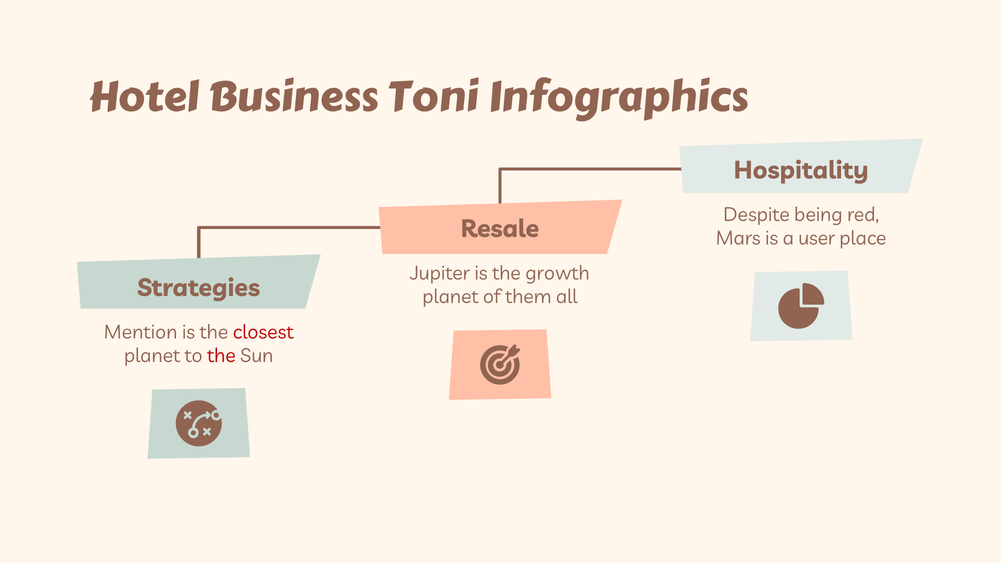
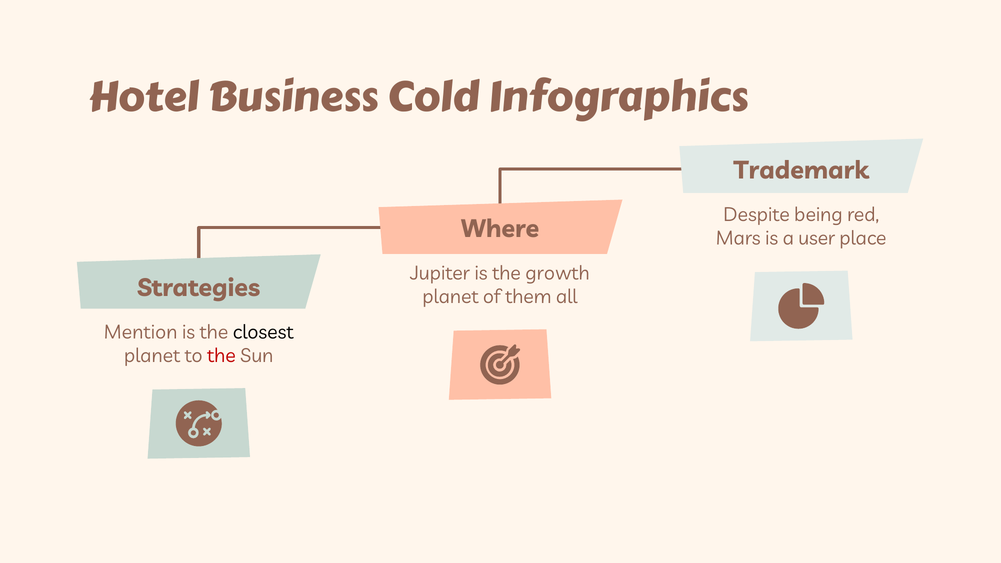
Toni: Toni -> Cold
Hospitality: Hospitality -> Trademark
Resale: Resale -> Where
closest colour: red -> black
